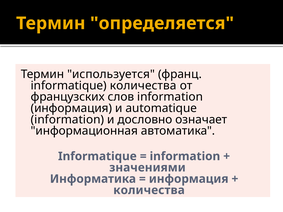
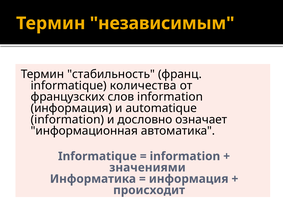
определяется: определяется -> независимым
используется: используется -> стабильность
количества at (149, 190): количества -> происходит
